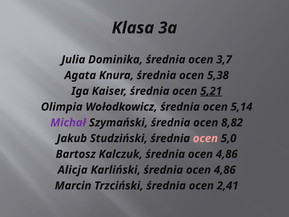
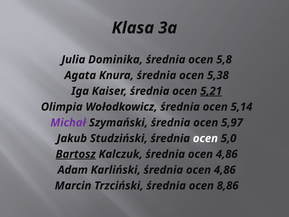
3,7: 3,7 -> 5,8
8,82: 8,82 -> 5,97
ocen at (205, 138) colour: pink -> white
Bartosz underline: none -> present
Alicja: Alicja -> Adam
2,41: 2,41 -> 8,86
